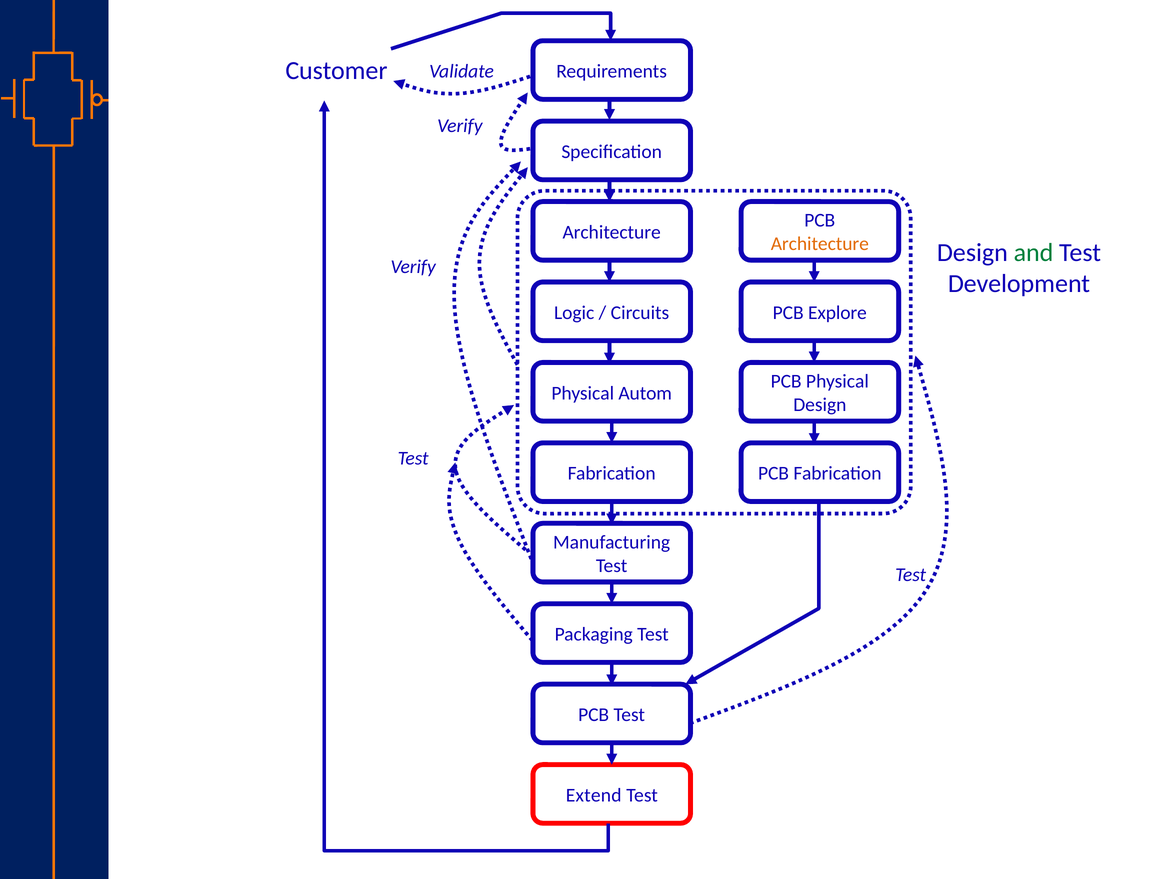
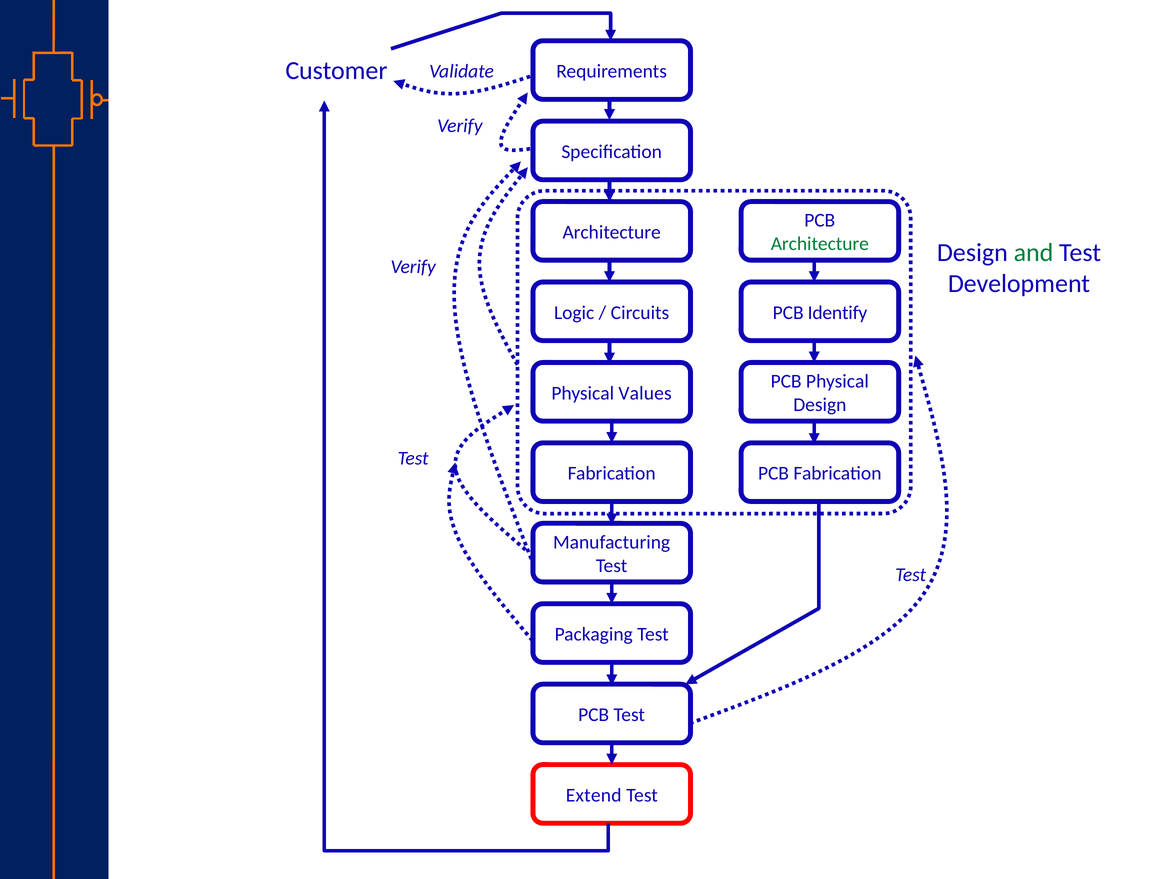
Architecture at (820, 244) colour: orange -> green
Explore: Explore -> Identify
Autom: Autom -> Values
